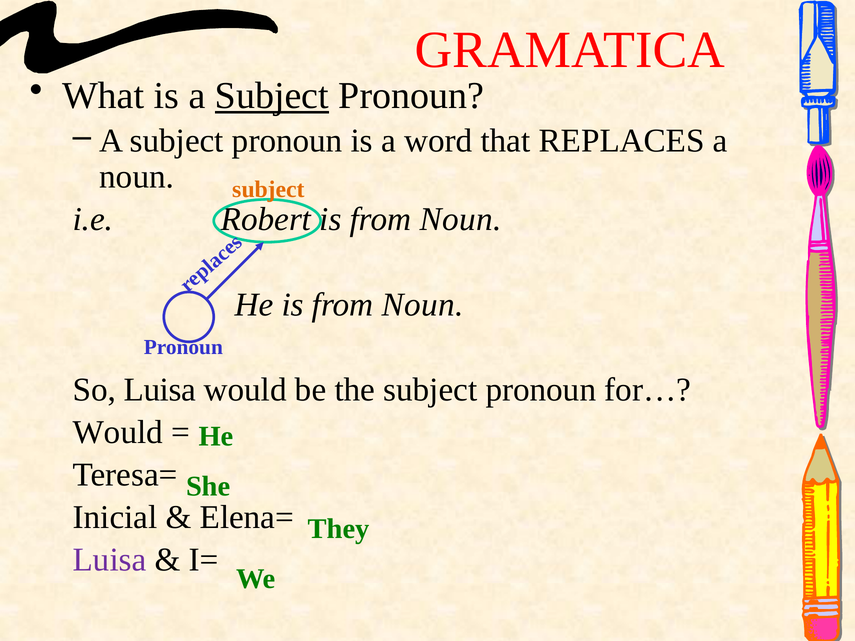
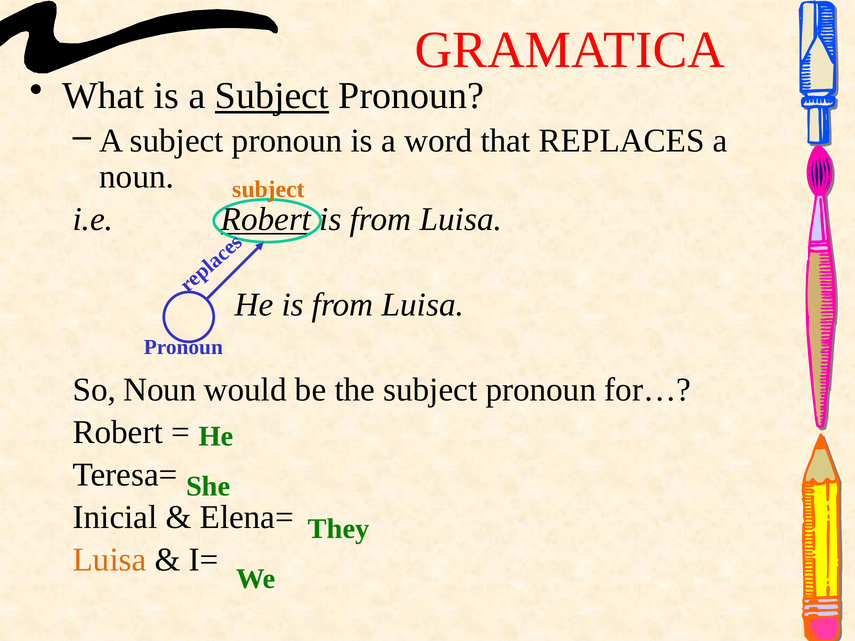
Robert at (266, 220) underline: none -> present
Noun at (461, 220): Noun -> Luisa
He is from Noun: Noun -> Luisa
So Luisa: Luisa -> Noun
Would at (118, 432): Would -> Robert
Luisa at (110, 560) colour: purple -> orange
